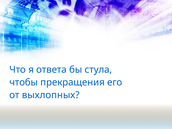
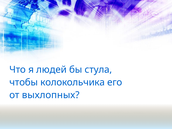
ответа: ответа -> людей
прекращения: прекращения -> колокольчика
